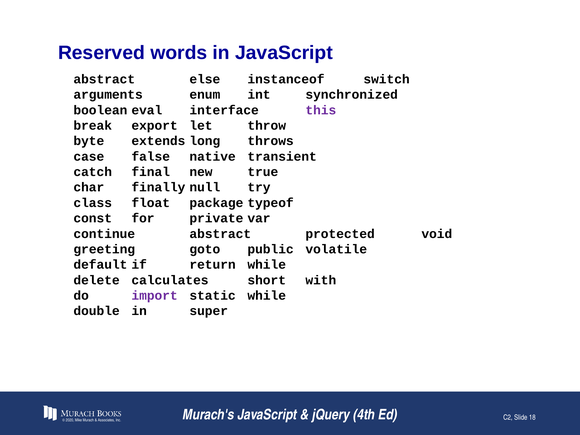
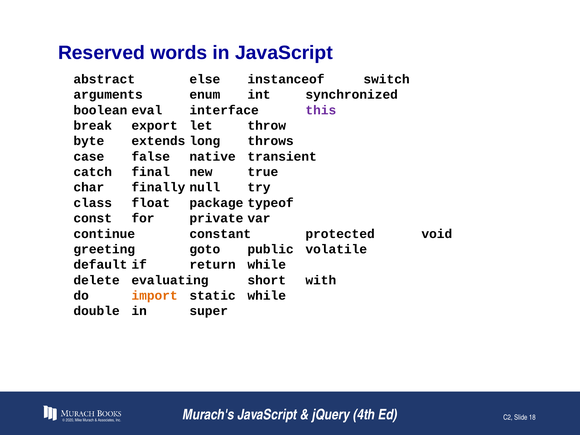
continue abstract: abstract -> constant
calculates: calculates -> evaluating
import colour: purple -> orange
